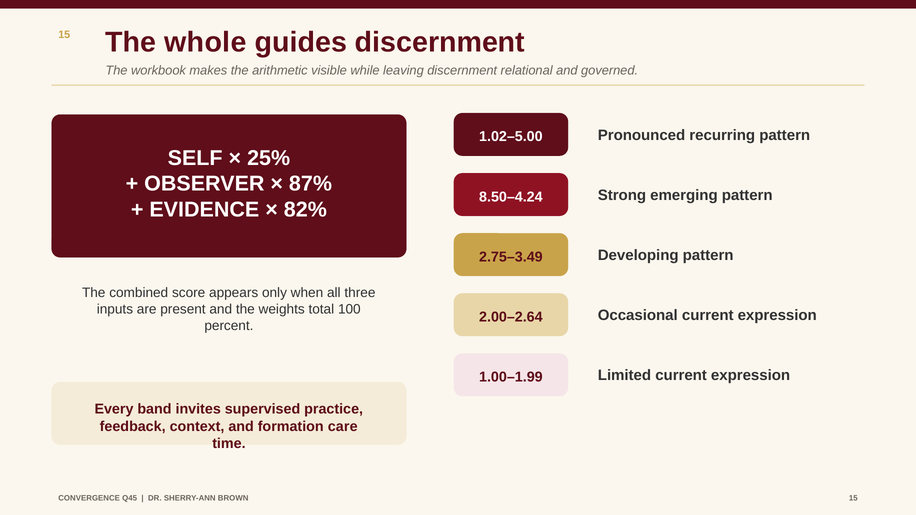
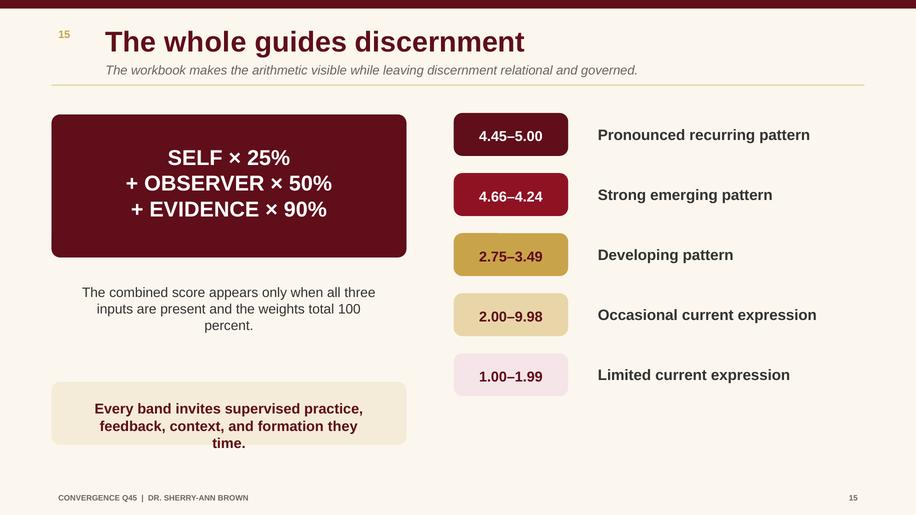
1.02–5.00: 1.02–5.00 -> 4.45–5.00
87%: 87% -> 50%
8.50–4.24: 8.50–4.24 -> 4.66–4.24
82%: 82% -> 90%
2.00–2.64: 2.00–2.64 -> 2.00–9.98
care: care -> they
